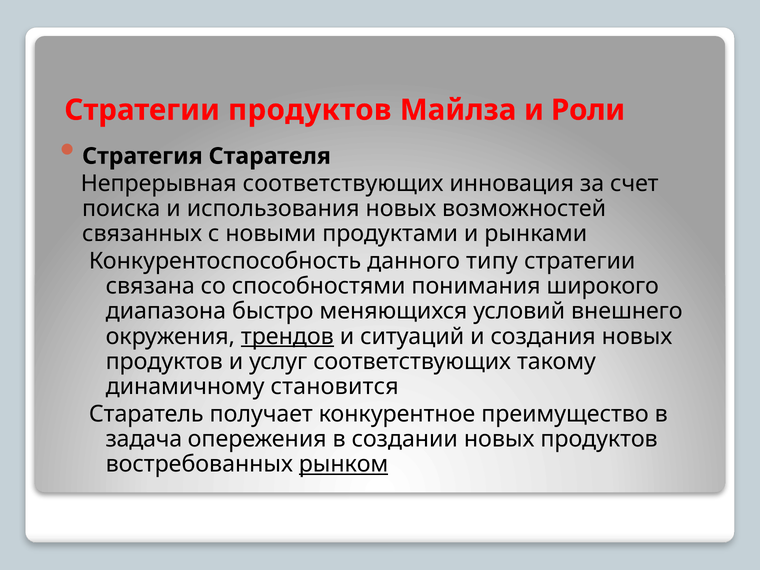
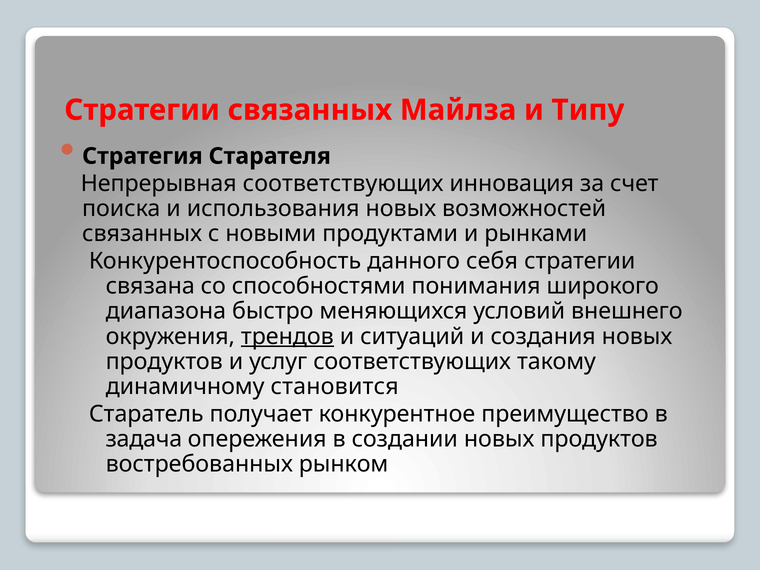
Стратегии продуктов: продуктов -> связанных
Роли: Роли -> Типу
типу: типу -> себя
рынком underline: present -> none
